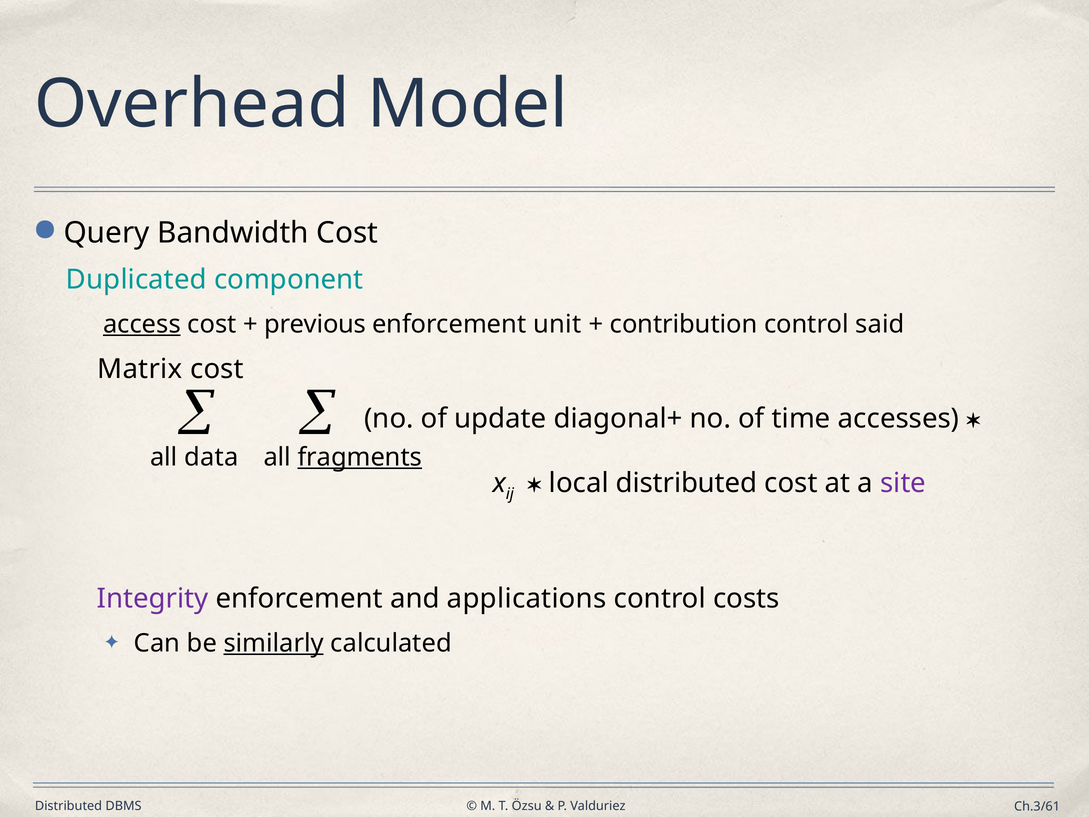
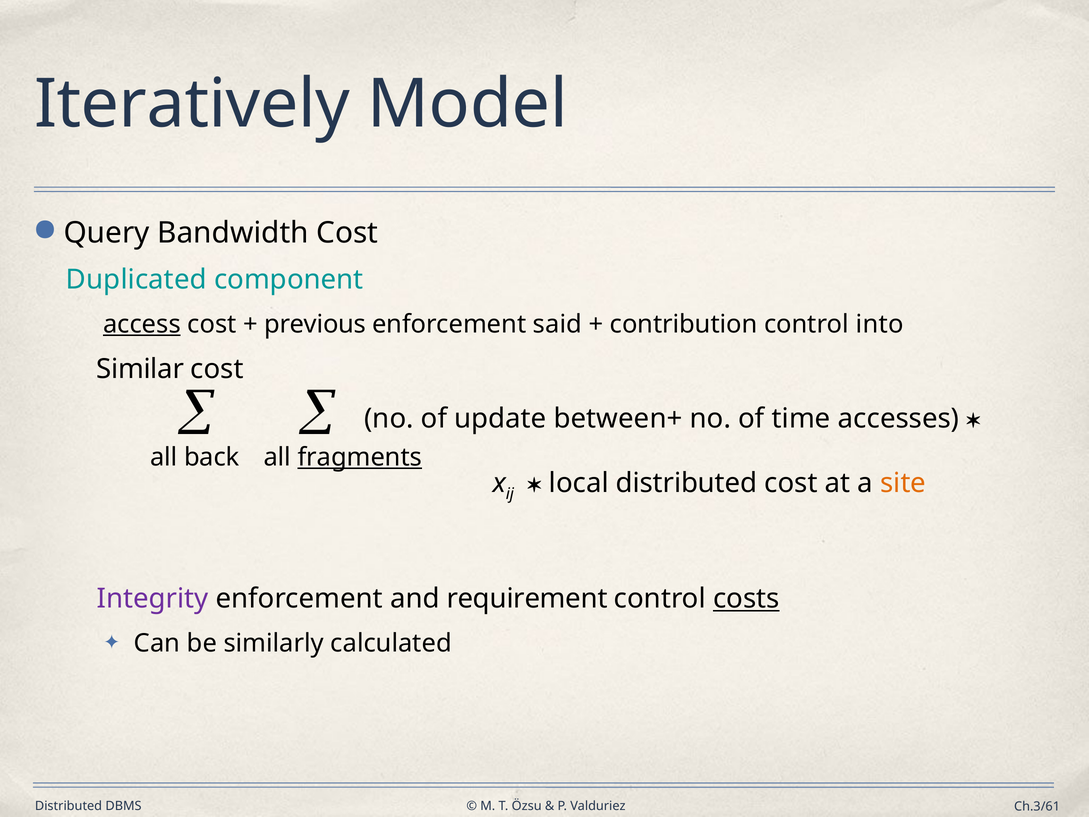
Overhead: Overhead -> Iteratively
unit: unit -> said
said: said -> into
Matrix: Matrix -> Similar
diagonal+: diagonal+ -> between+
data: data -> back
site colour: purple -> orange
applications: applications -> requirement
costs underline: none -> present
similarly underline: present -> none
